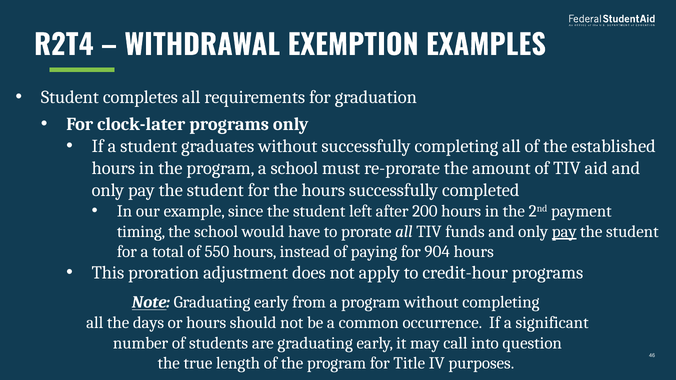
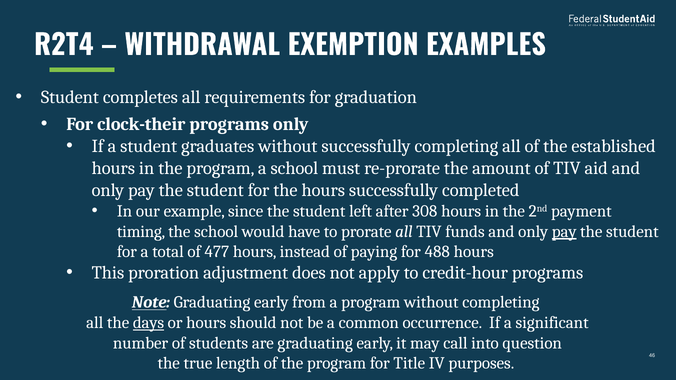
clock-later: clock-later -> clock-their
200: 200 -> 308
550: 550 -> 477
904: 904 -> 488
days underline: none -> present
